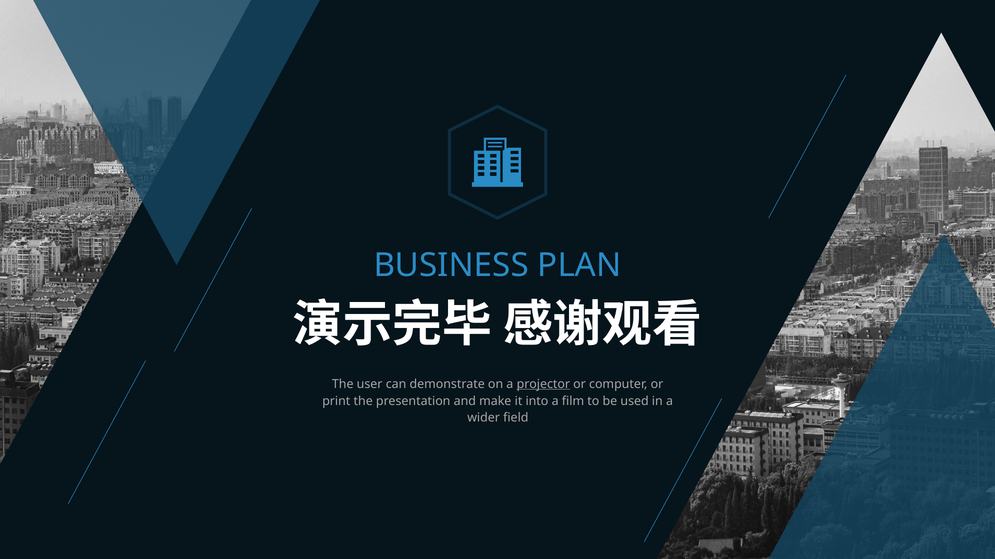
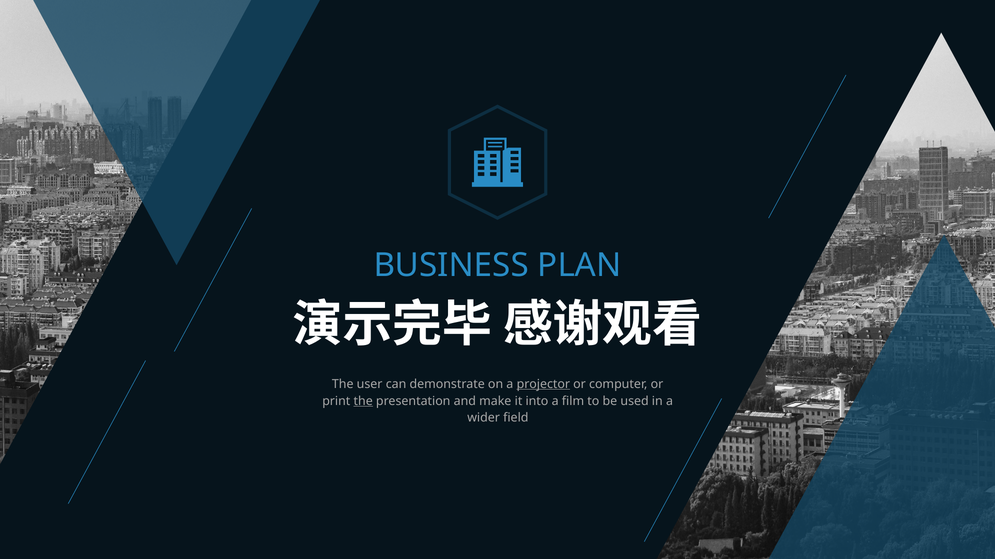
the at (363, 401) underline: none -> present
